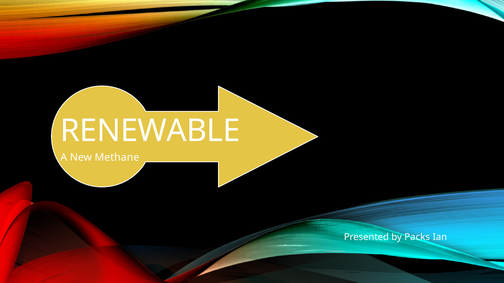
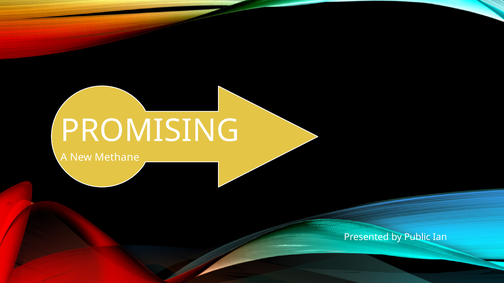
RENEWABLE: RENEWABLE -> PROMISING
Packs: Packs -> Public
